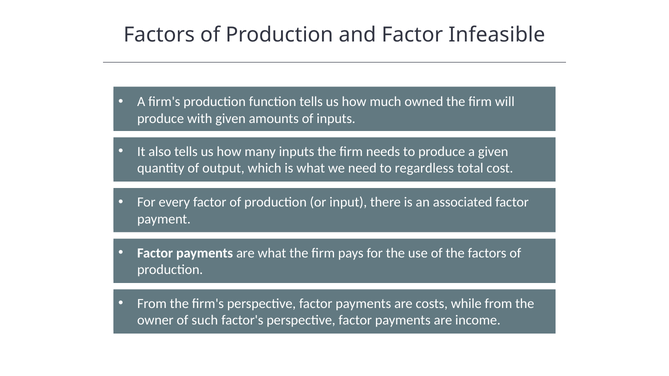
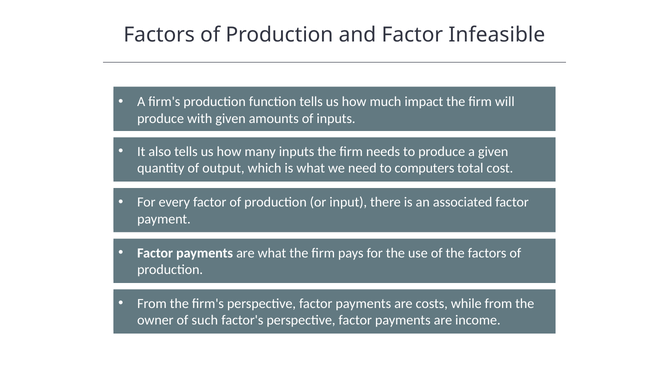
owned: owned -> impact
regardless: regardless -> computers
